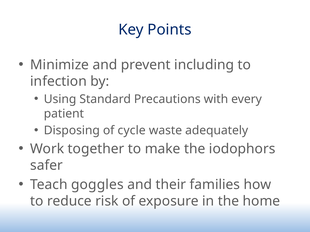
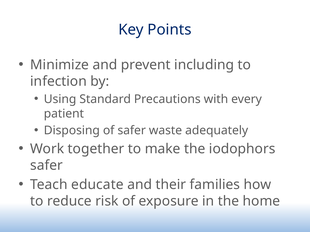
of cycle: cycle -> safer
goggles: goggles -> educate
